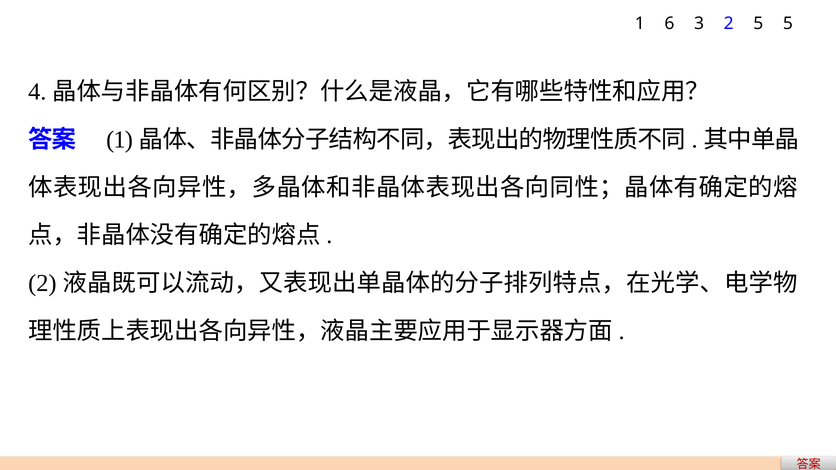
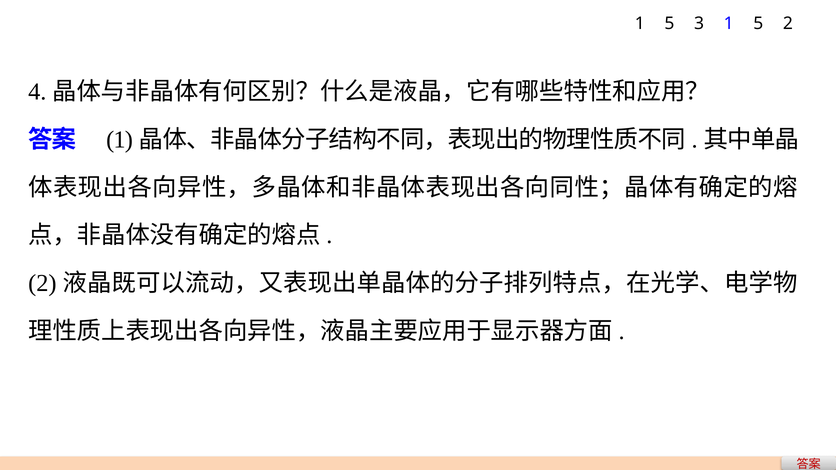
6 at (669, 24): 6 -> 5
3 2: 2 -> 1
5 5: 5 -> 2
